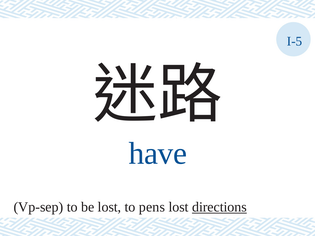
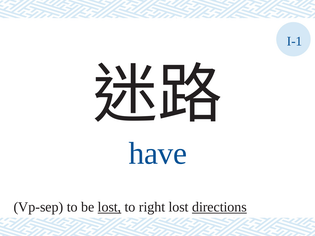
I-5: I-5 -> I-1
lost at (109, 207) underline: none -> present
pens: pens -> right
